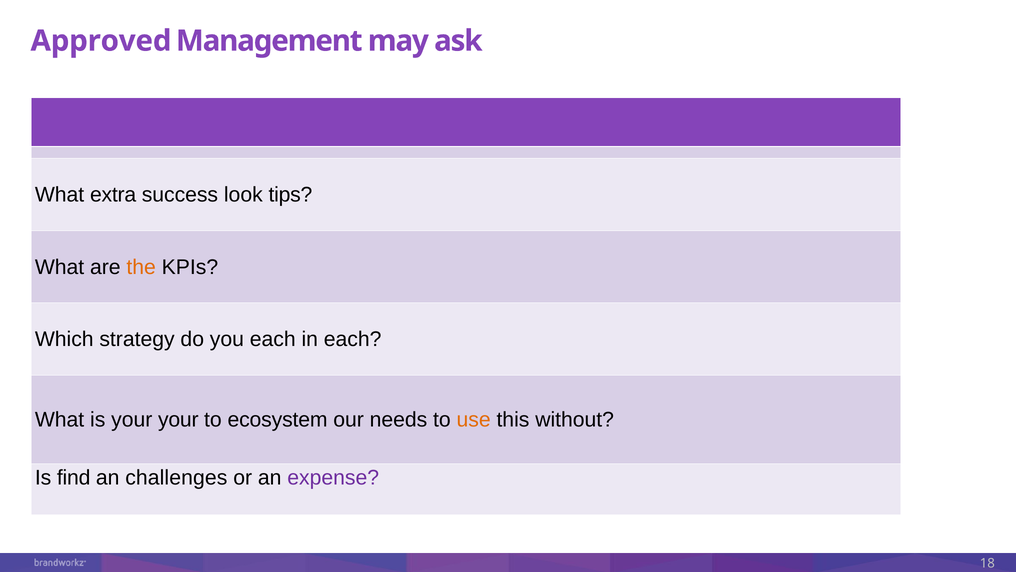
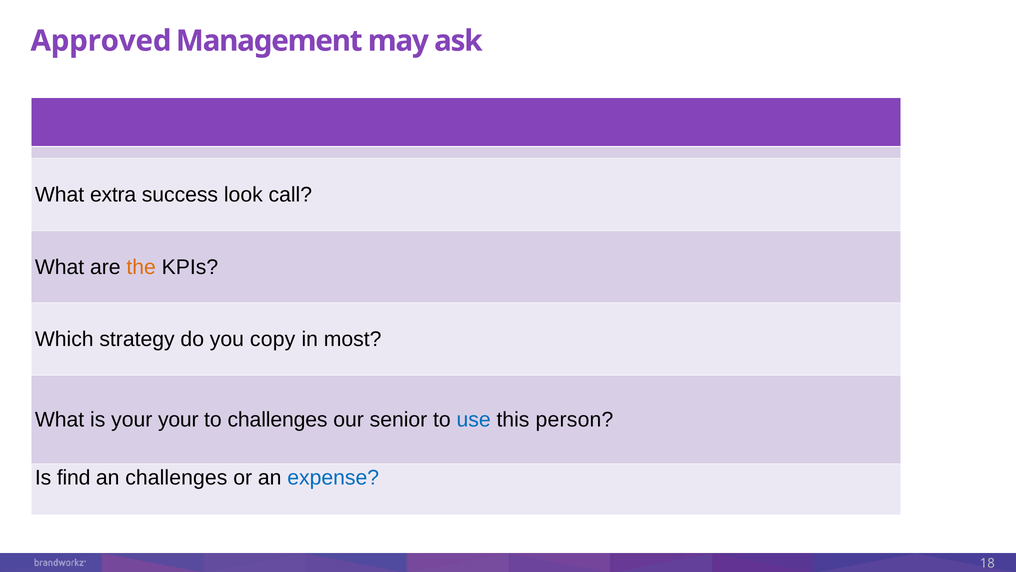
tips: tips -> call
you each: each -> copy
in each: each -> most
to ecosystem: ecosystem -> challenges
needs: needs -> senior
use colour: orange -> blue
without: without -> person
expense colour: purple -> blue
